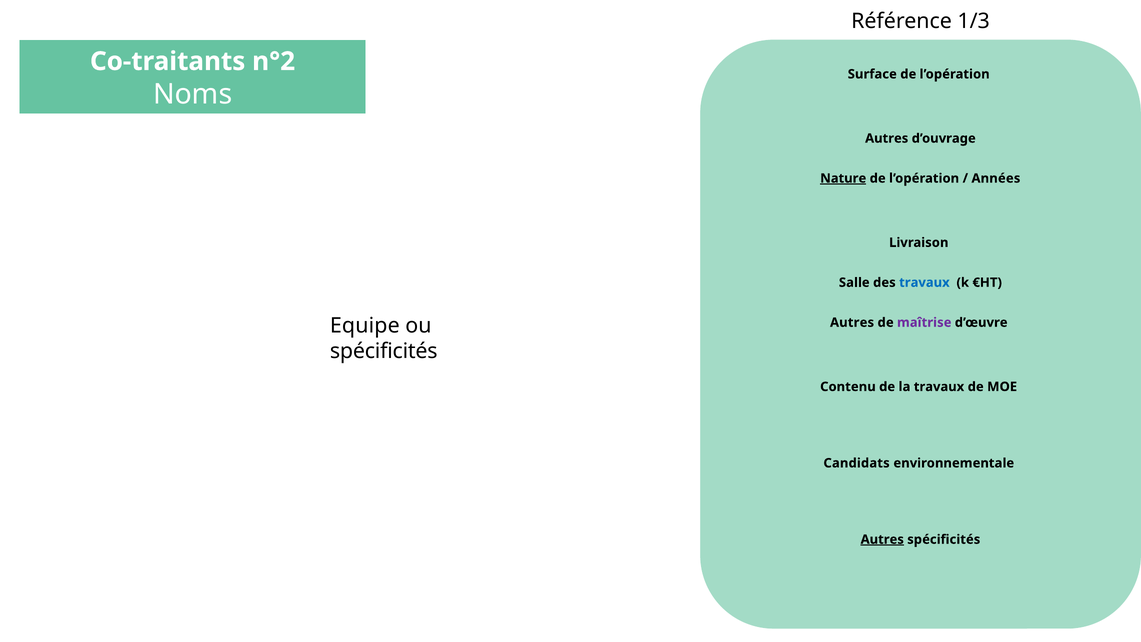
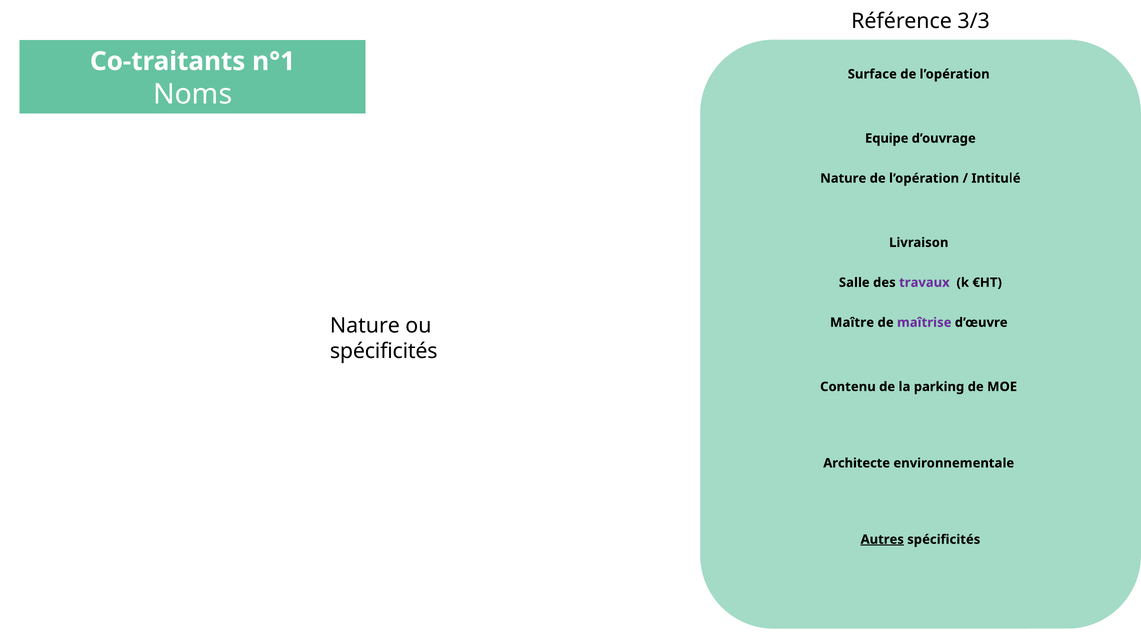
1/3: 1/3 -> 3/3
n°2: n°2 -> n°1
Autres at (887, 138): Autres -> Equipe
Nature at (843, 178) underline: present -> none
Années: Années -> Intitulé
travaux at (924, 282) colour: blue -> purple
Equipe at (365, 326): Equipe -> Nature
Autres at (852, 322): Autres -> Maître
la travaux: travaux -> parking
Candidats: Candidats -> Architecte
